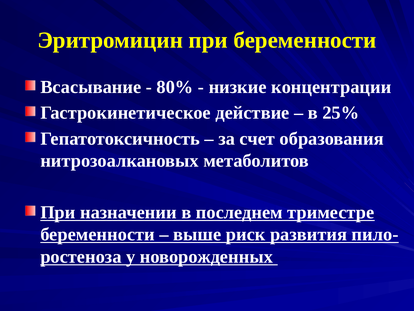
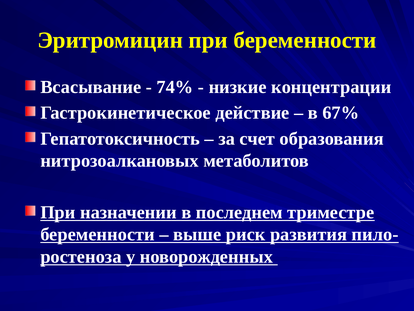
80%: 80% -> 74%
25%: 25% -> 67%
